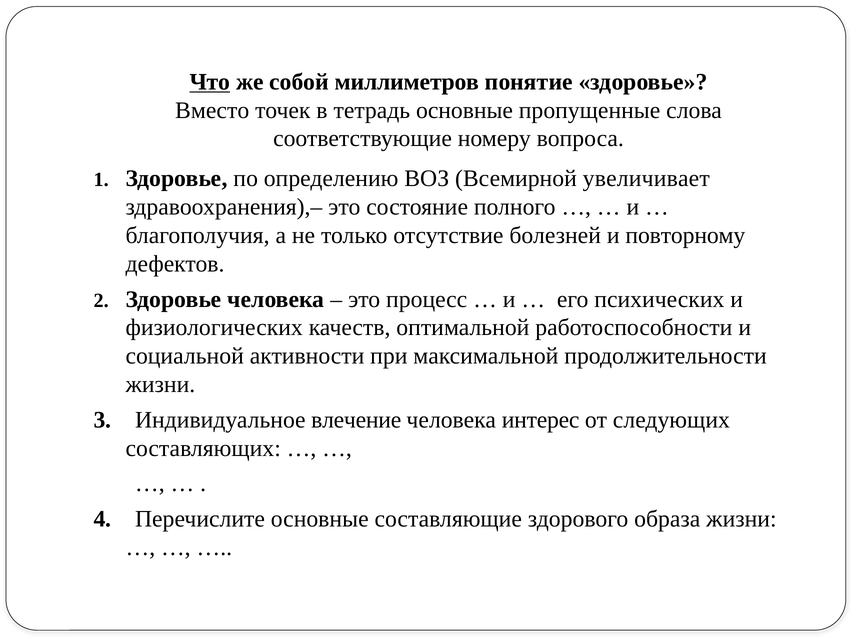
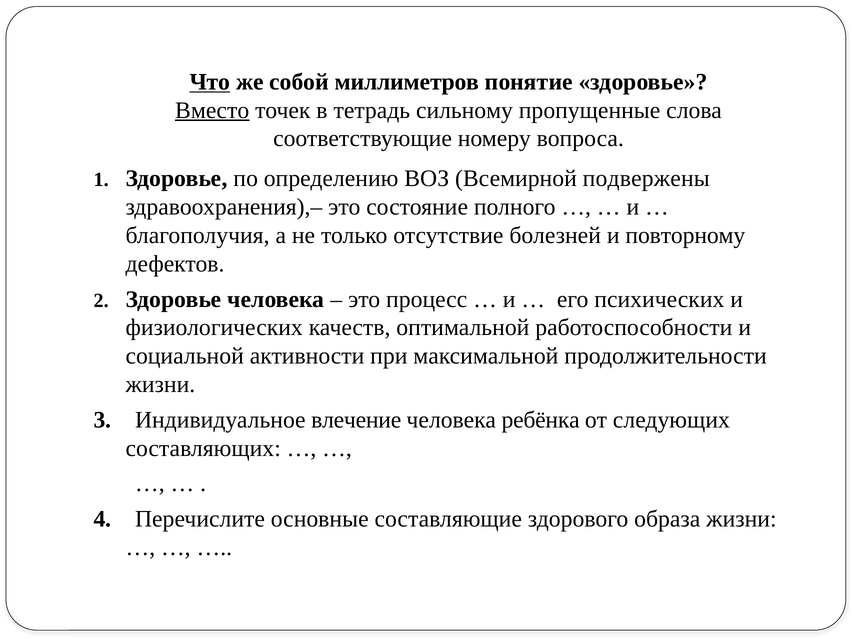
Вместо underline: none -> present
тетрадь основные: основные -> сильному
увеличивает: увеличивает -> подвержены
интерес: интерес -> ребёнка
